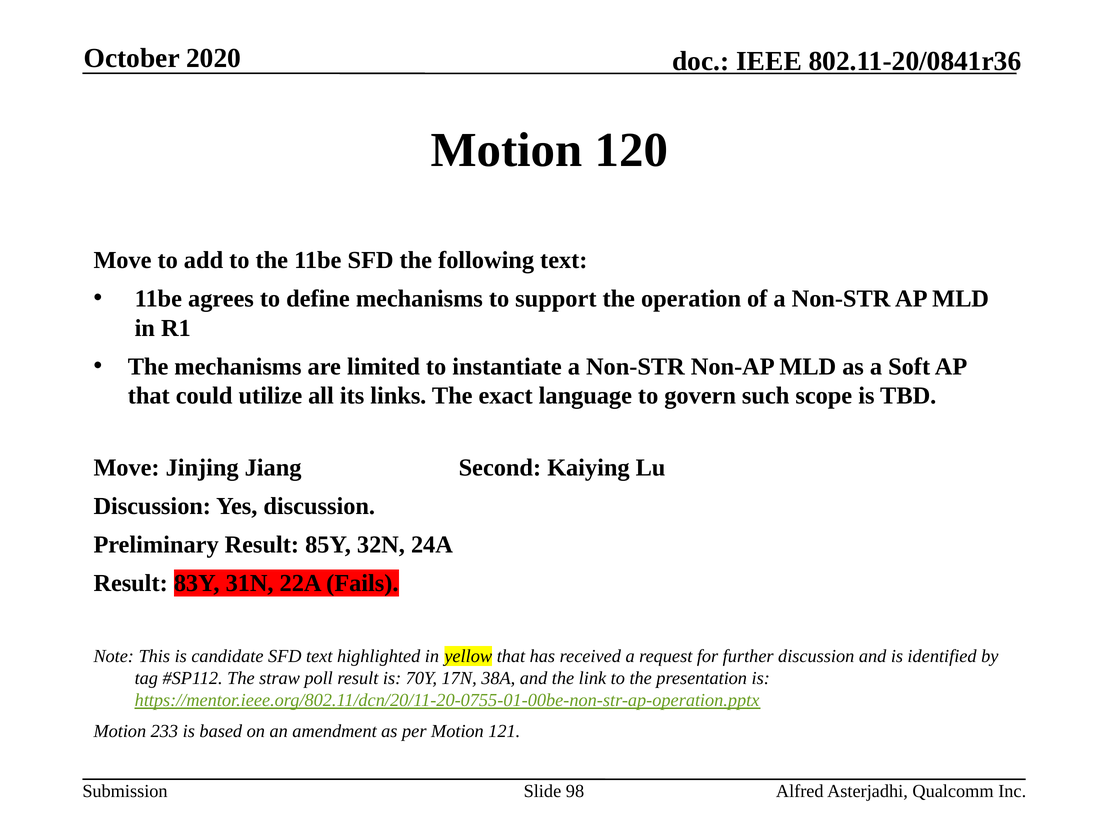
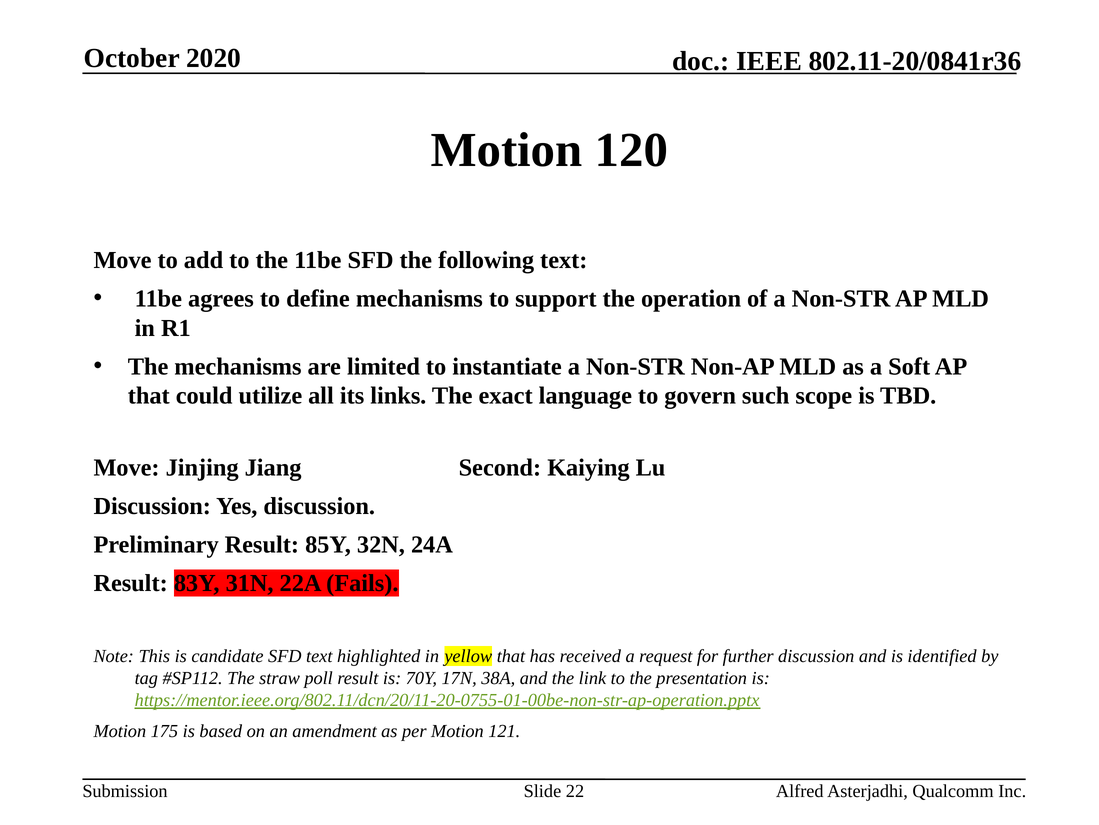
233: 233 -> 175
98: 98 -> 22
